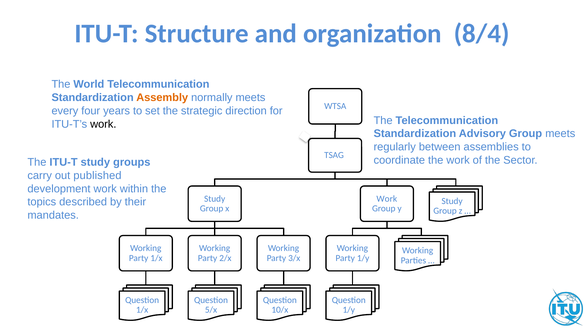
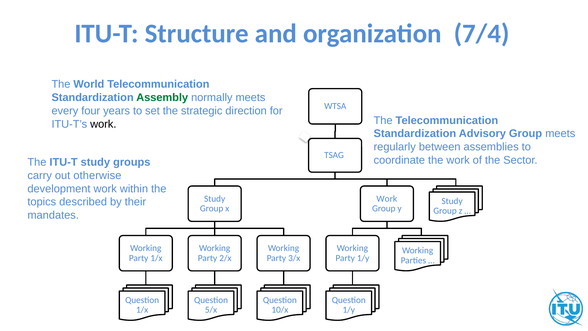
8/4: 8/4 -> 7/4
Assembly colour: orange -> green
published: published -> otherwise
